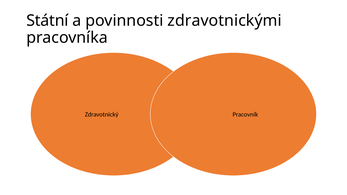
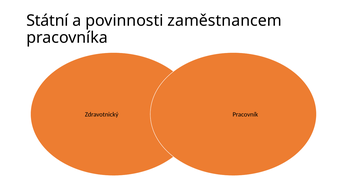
zdravotnickými: zdravotnickými -> zaměstnancem
